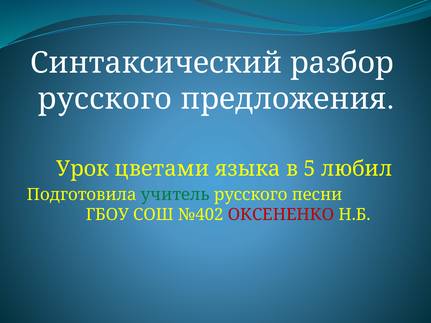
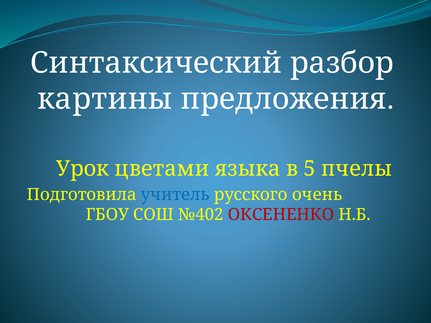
русского at (105, 99): русского -> картины
любил: любил -> пчелы
учитель colour: green -> blue
песни: песни -> очень
